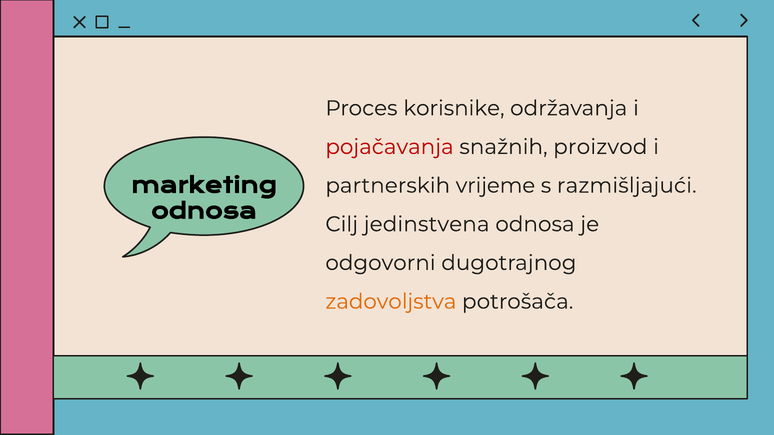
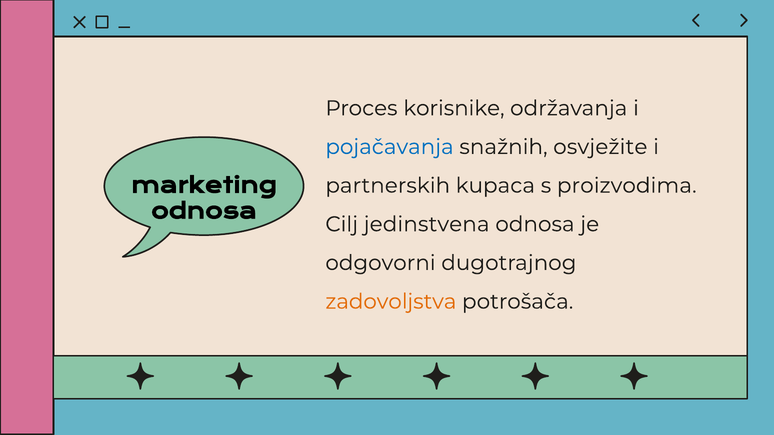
pojačavanja colour: red -> blue
proizvod: proizvod -> osvježite
vrijeme: vrijeme -> kupaca
razmišljajući: razmišljajući -> proizvodima
